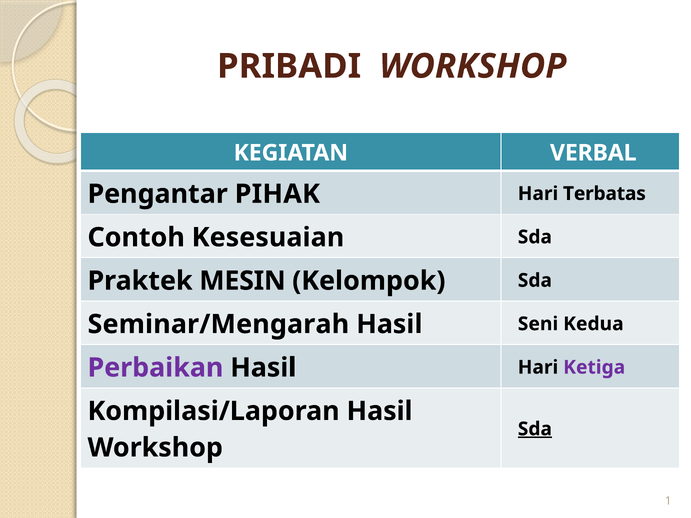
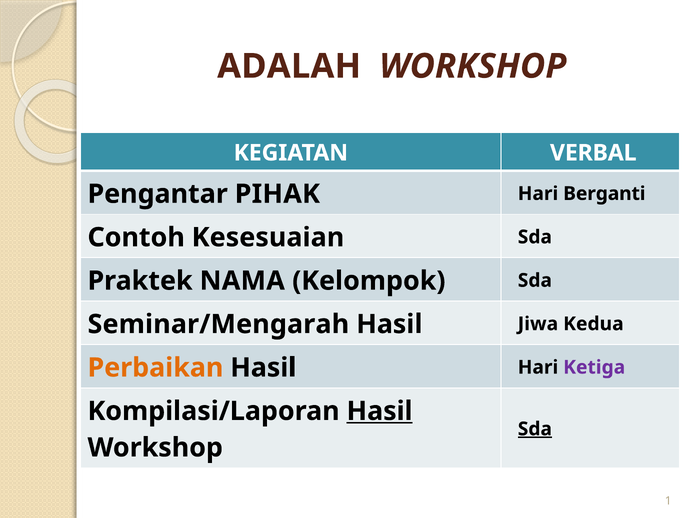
PRIBADI: PRIBADI -> ADALAH
Terbatas: Terbatas -> Berganti
MESIN: MESIN -> NAMA
Seni: Seni -> Jiwa
Perbaikan colour: purple -> orange
Hasil at (380, 411) underline: none -> present
